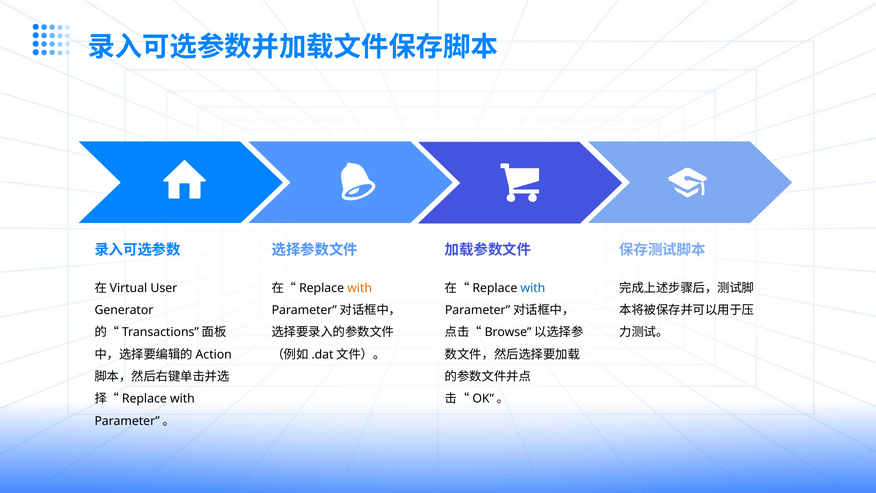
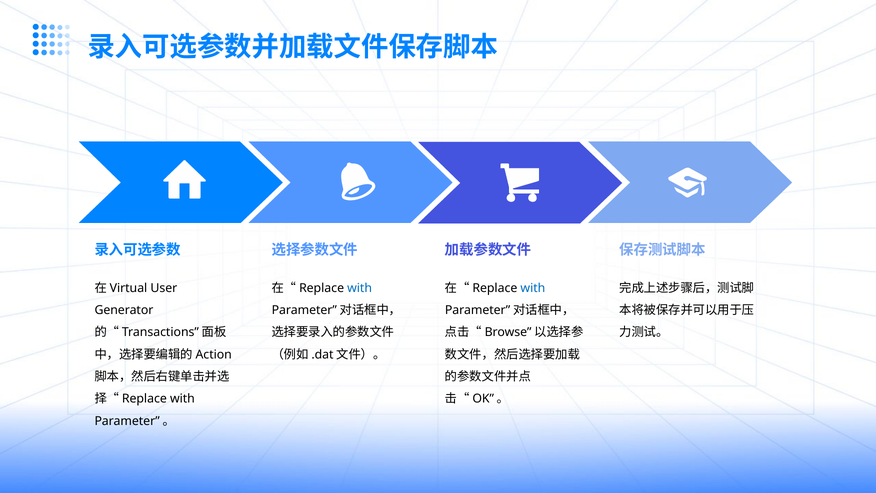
with at (360, 288) colour: orange -> blue
